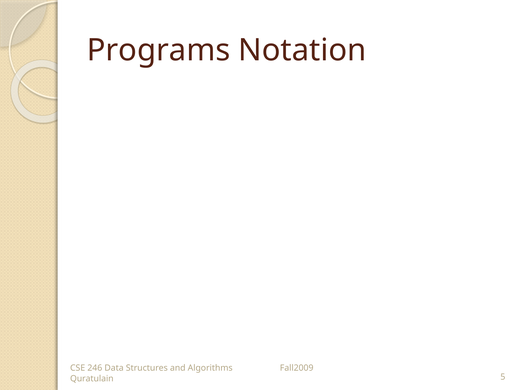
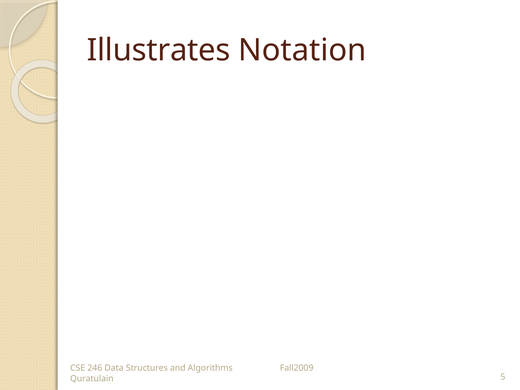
Programs: Programs -> Illustrates
